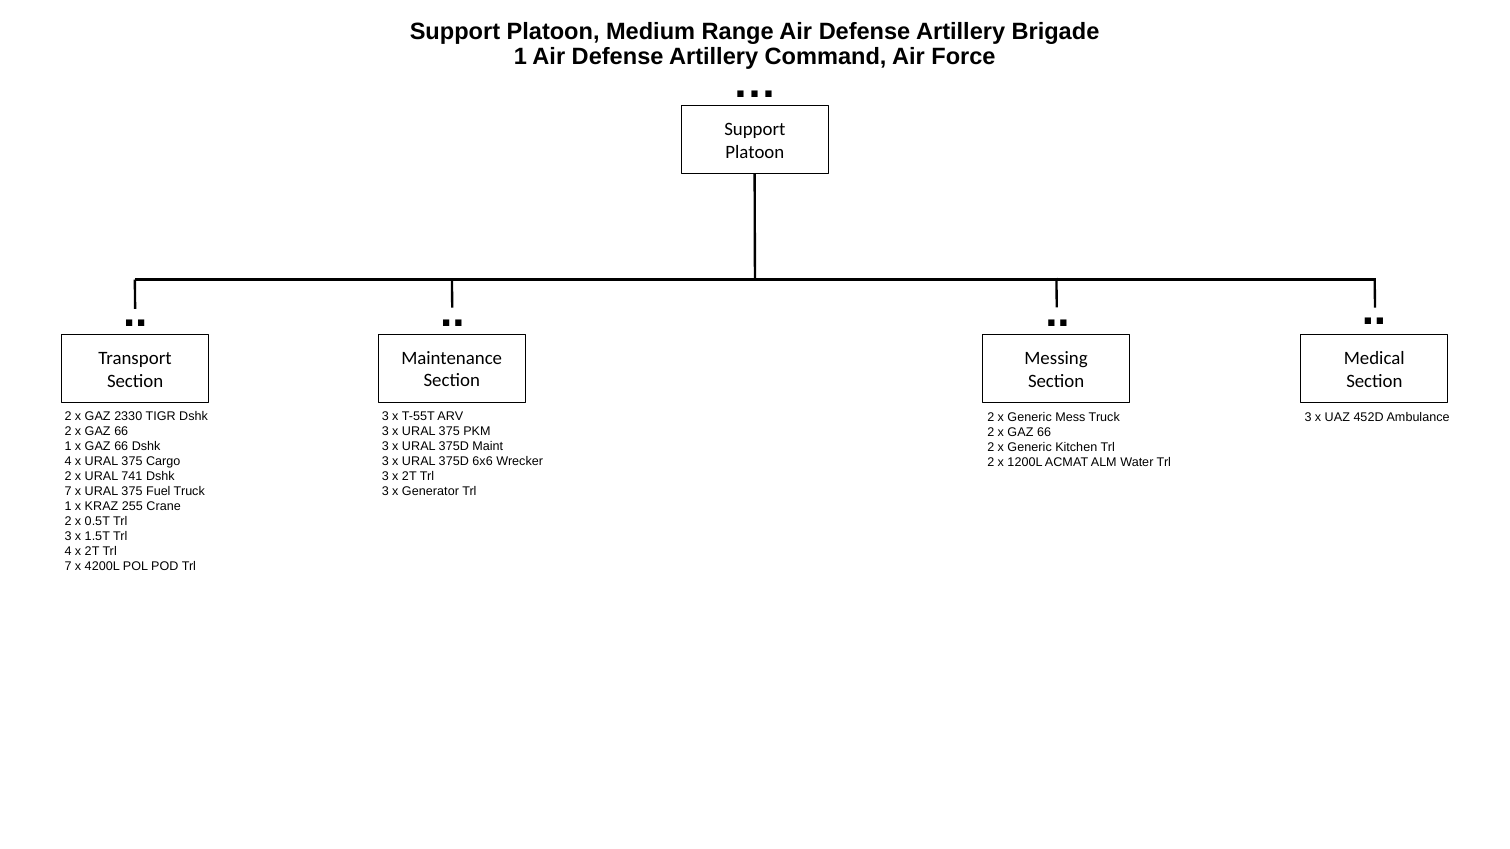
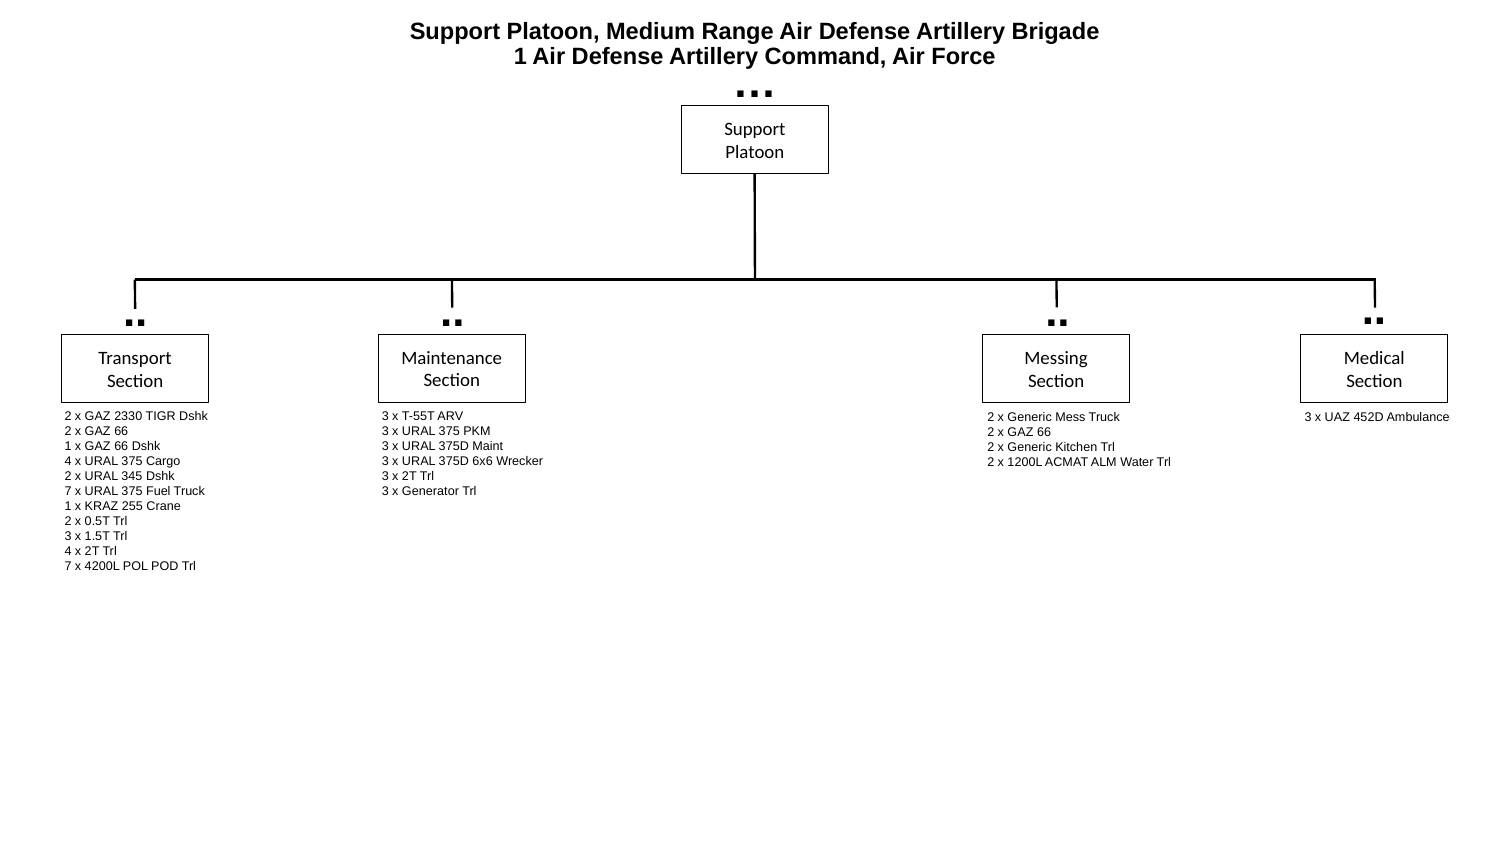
741: 741 -> 345
